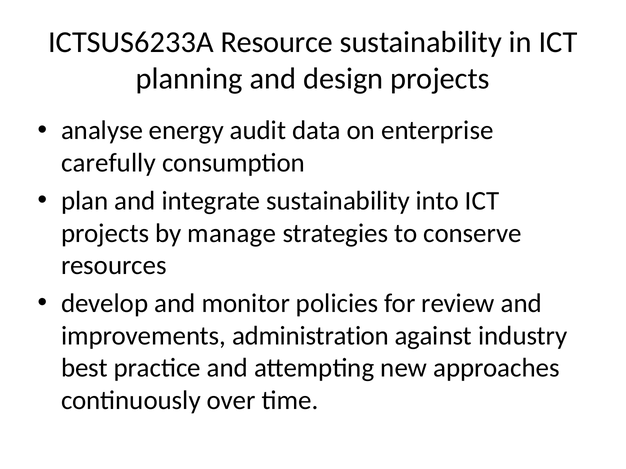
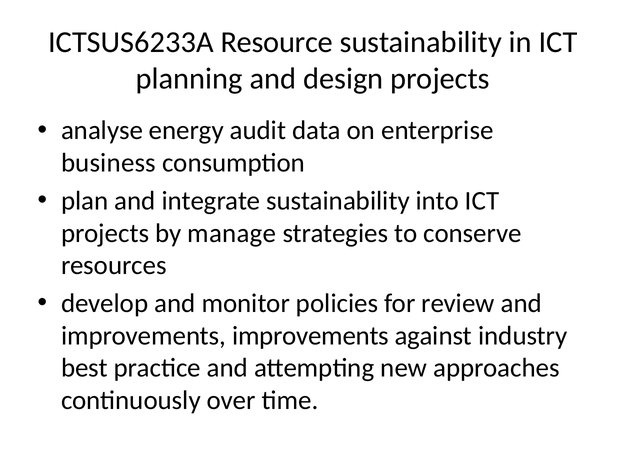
carefully: carefully -> business
improvements administration: administration -> improvements
